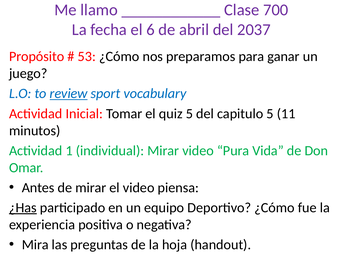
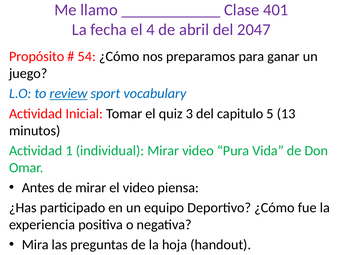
700: 700 -> 401
6: 6 -> 4
2037: 2037 -> 2047
53: 53 -> 54
quiz 5: 5 -> 3
11: 11 -> 13
¿Has underline: present -> none
